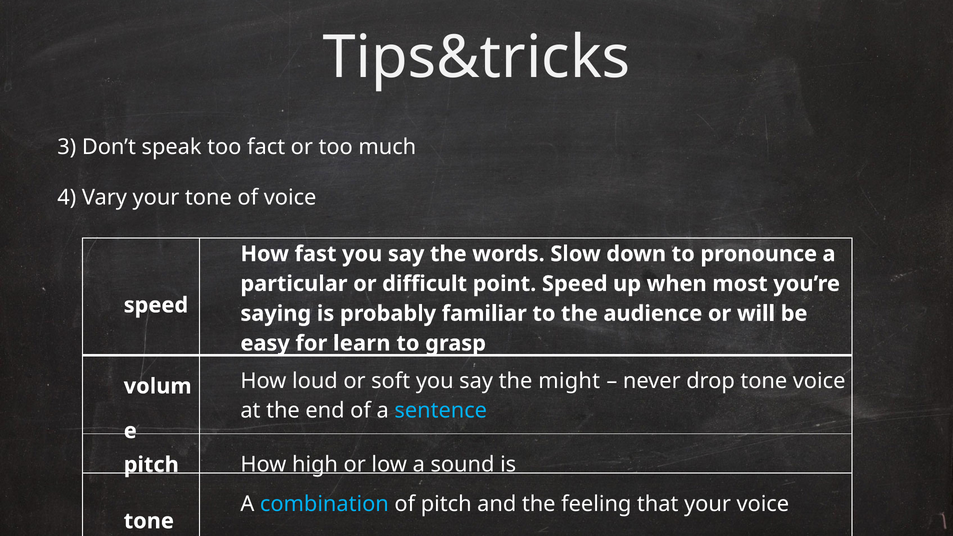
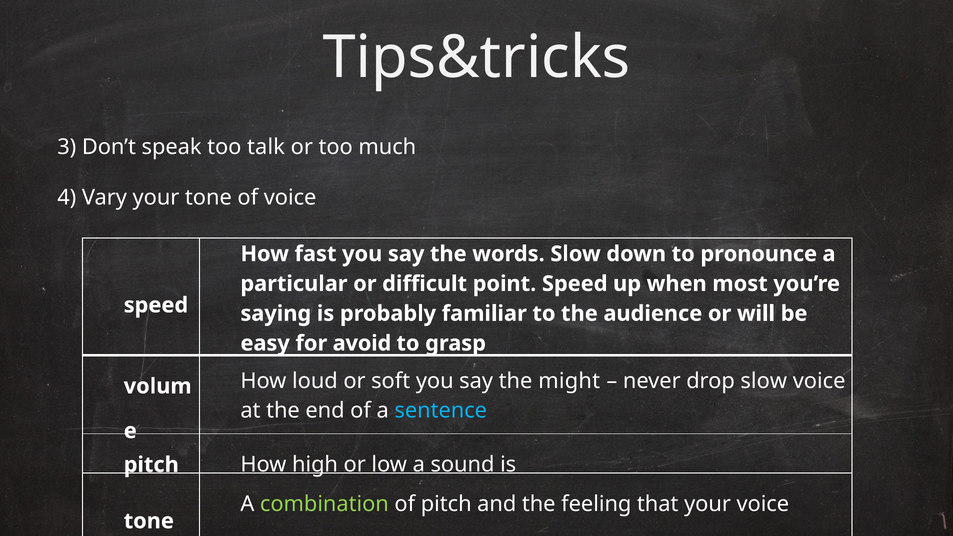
fact: fact -> talk
learn: learn -> avoid
drop tone: tone -> slow
combination colour: light blue -> light green
